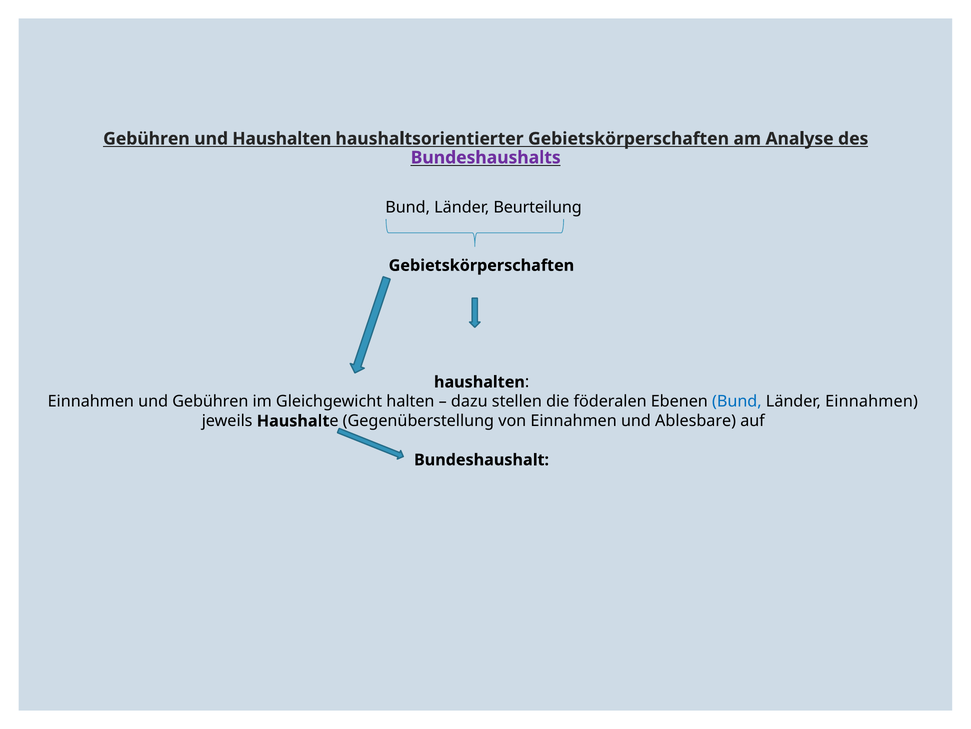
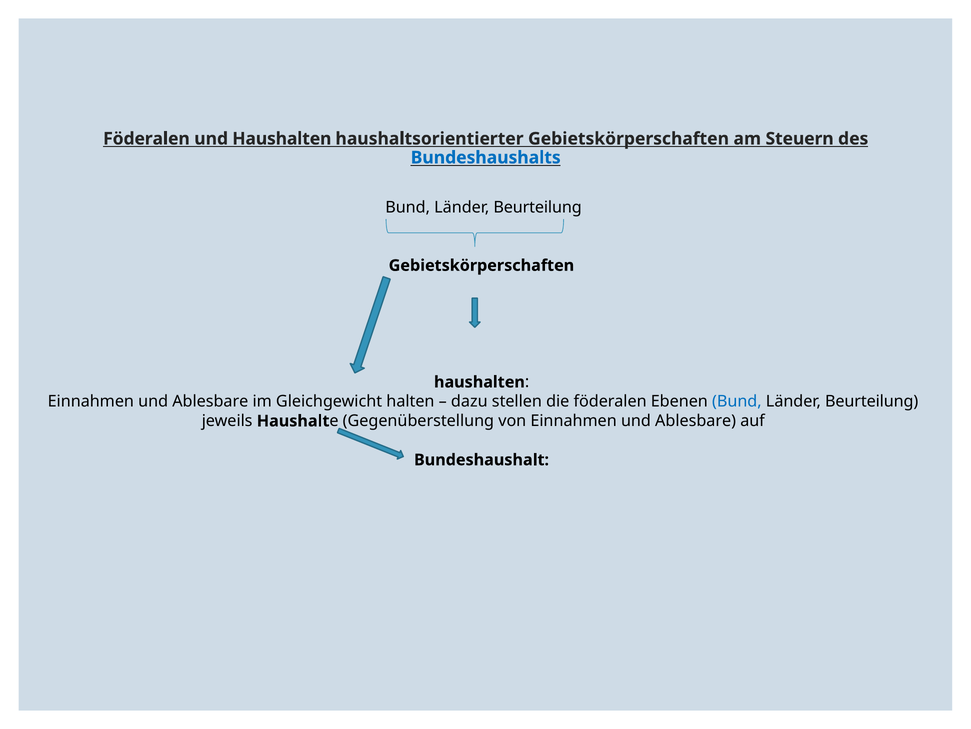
Gebühren at (146, 139): Gebühren -> Föderalen
Analyse: Analyse -> Steuern
Bundeshaushalts colour: purple -> blue
Gebühren at (210, 401): Gebühren -> Ablesbare
Einnahmen at (872, 401): Einnahmen -> Beurteilung
